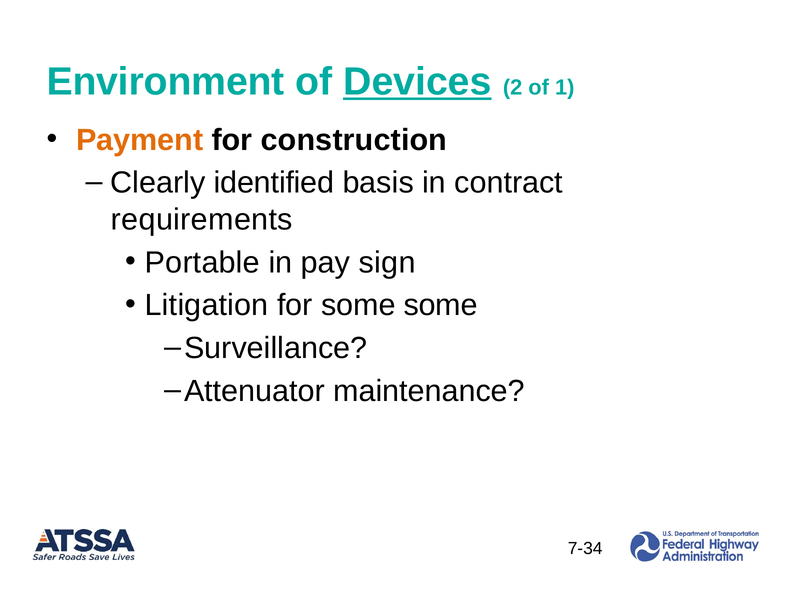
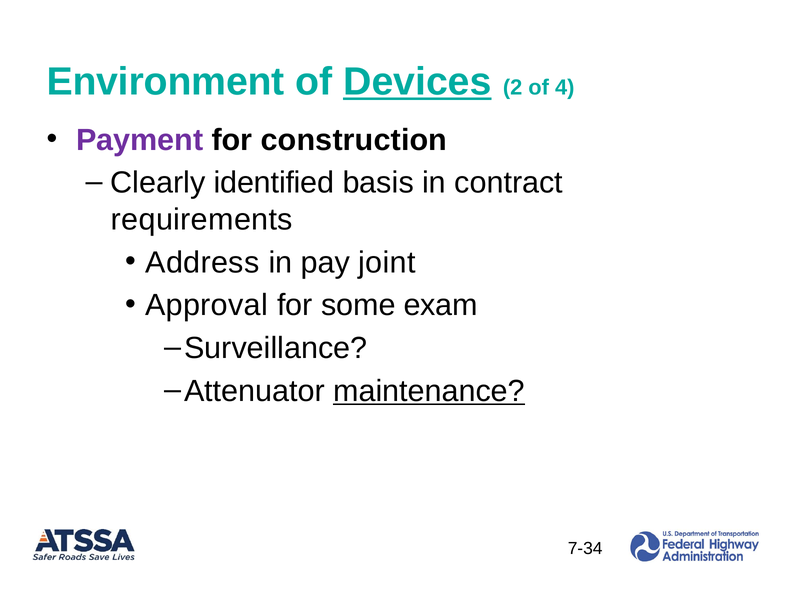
1: 1 -> 4
Payment colour: orange -> purple
Portable: Portable -> Address
sign: sign -> joint
Litigation: Litigation -> Approval
some some: some -> exam
maintenance underline: none -> present
